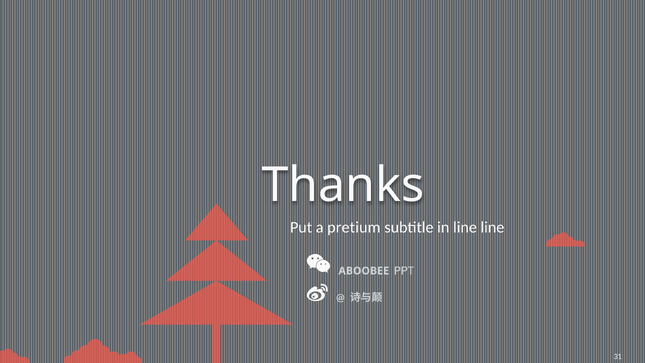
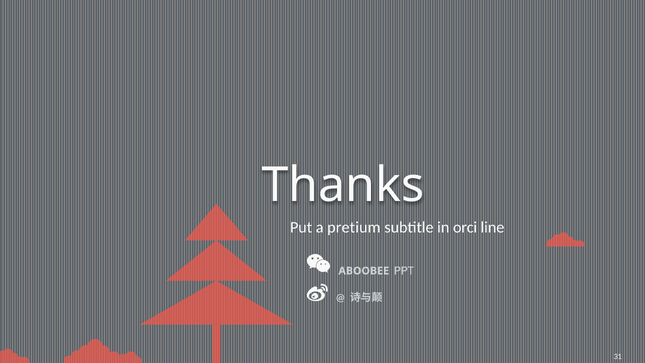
in line: line -> orci
